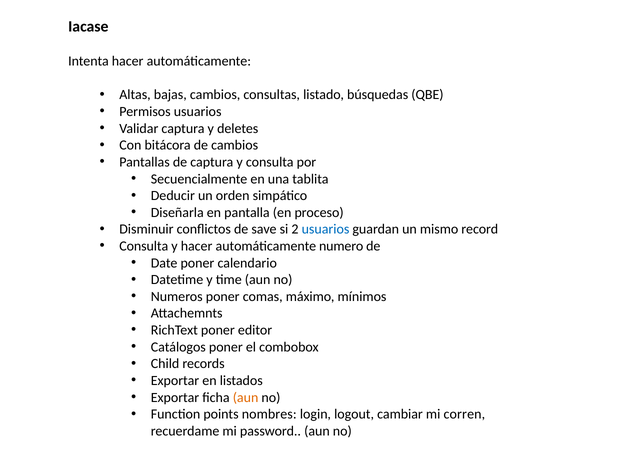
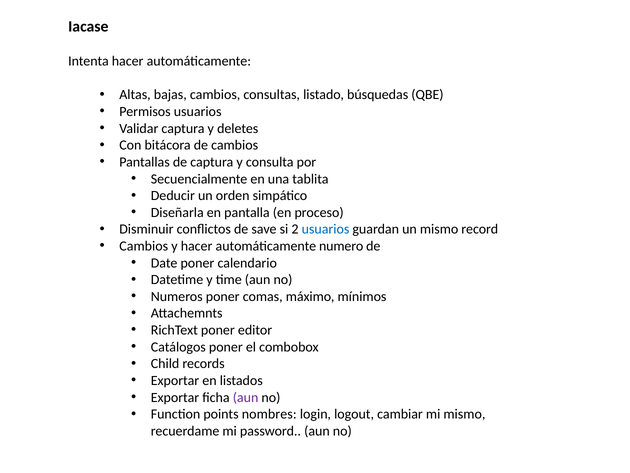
Consulta at (144, 246): Consulta -> Cambios
aun at (246, 397) colour: orange -> purple
mi corren: corren -> mismo
